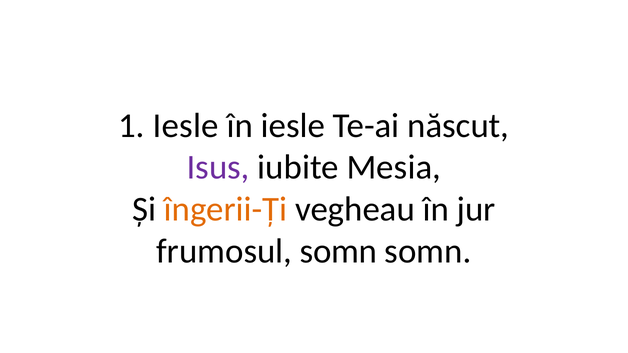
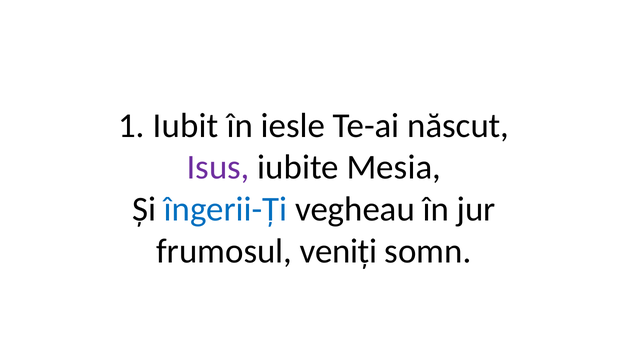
1 Iesle: Iesle -> Iubit
îngerii-Ți colour: orange -> blue
frumosul somn: somn -> veniți
